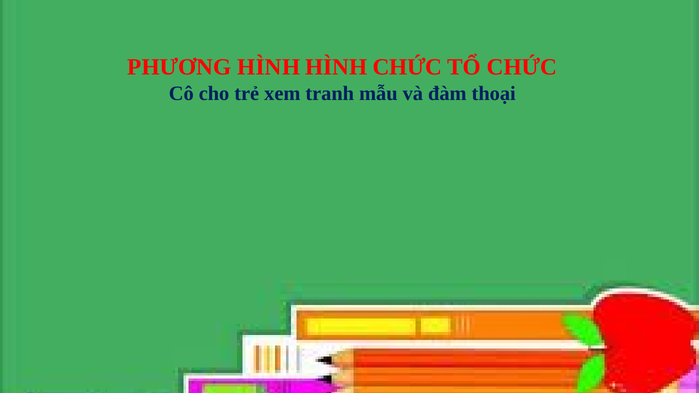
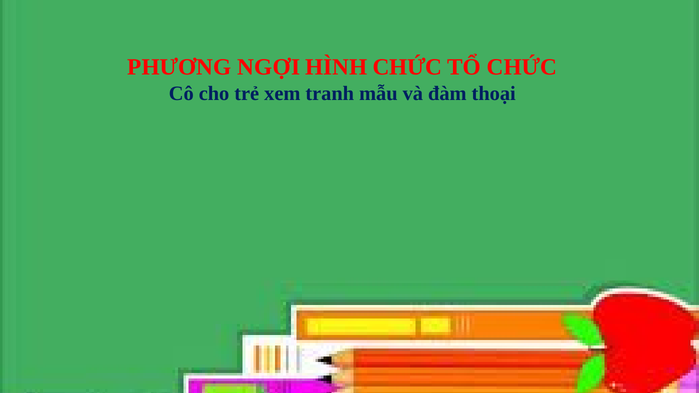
PHƯƠNG HÌNH: HÌNH -> NGỢI
